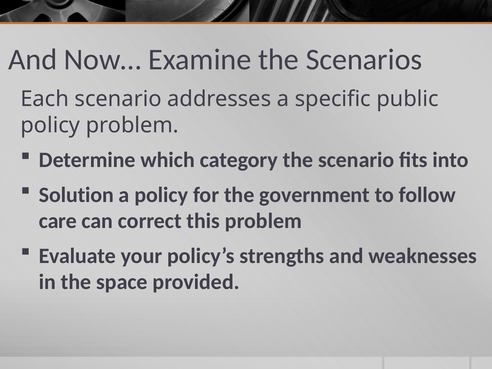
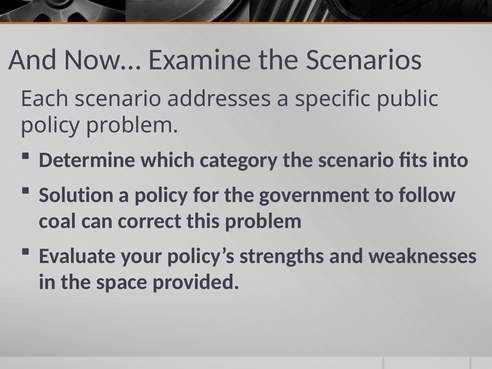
care: care -> coal
